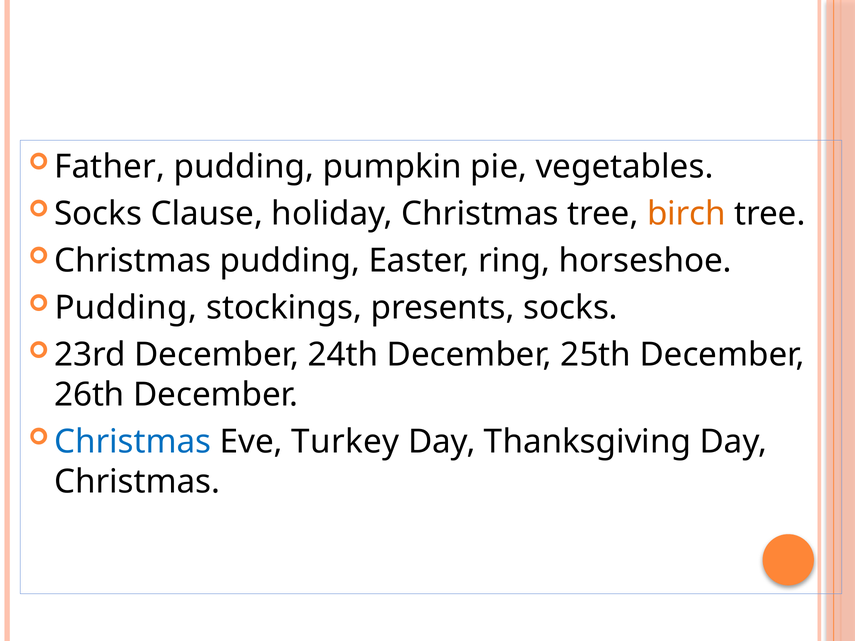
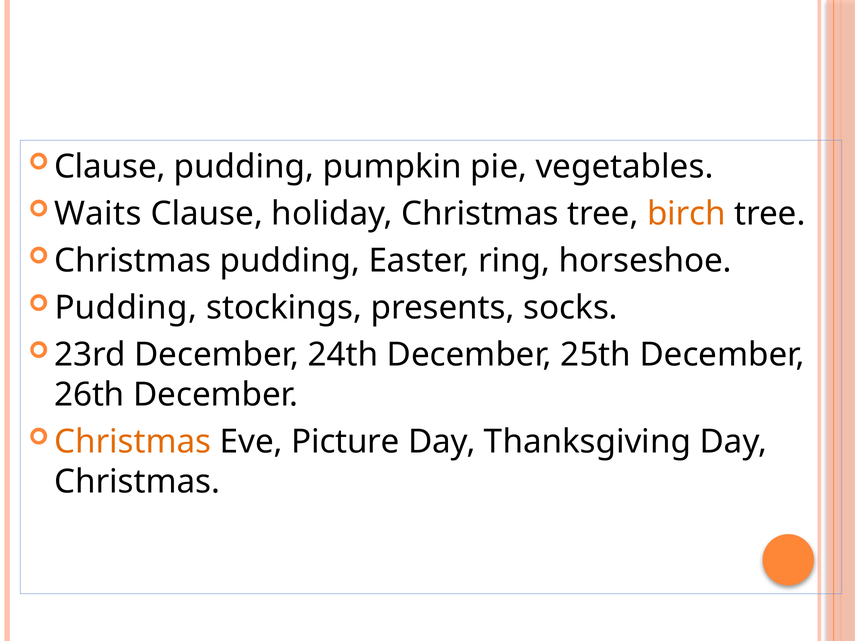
Father at (110, 167): Father -> Clause
Socks at (98, 214): Socks -> Waits
Christmas at (133, 442) colour: blue -> orange
Turkey: Turkey -> Picture
